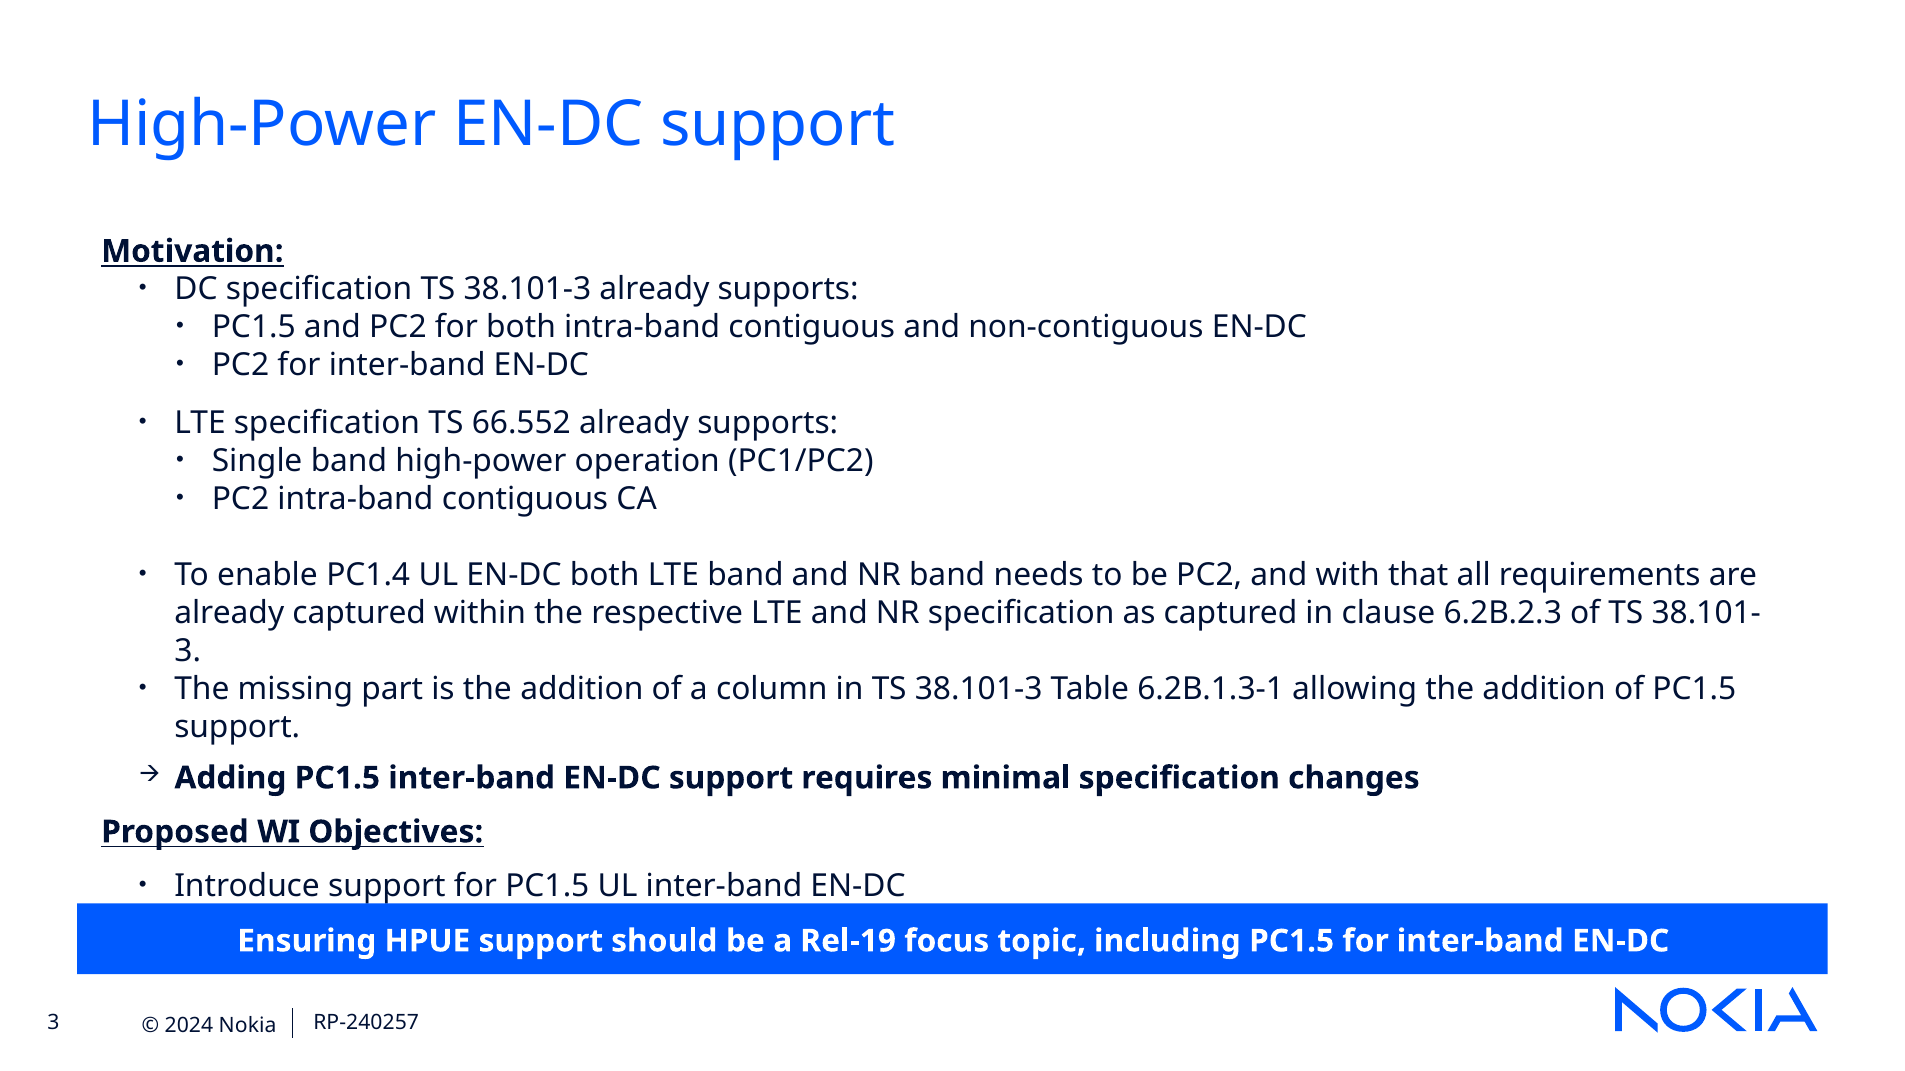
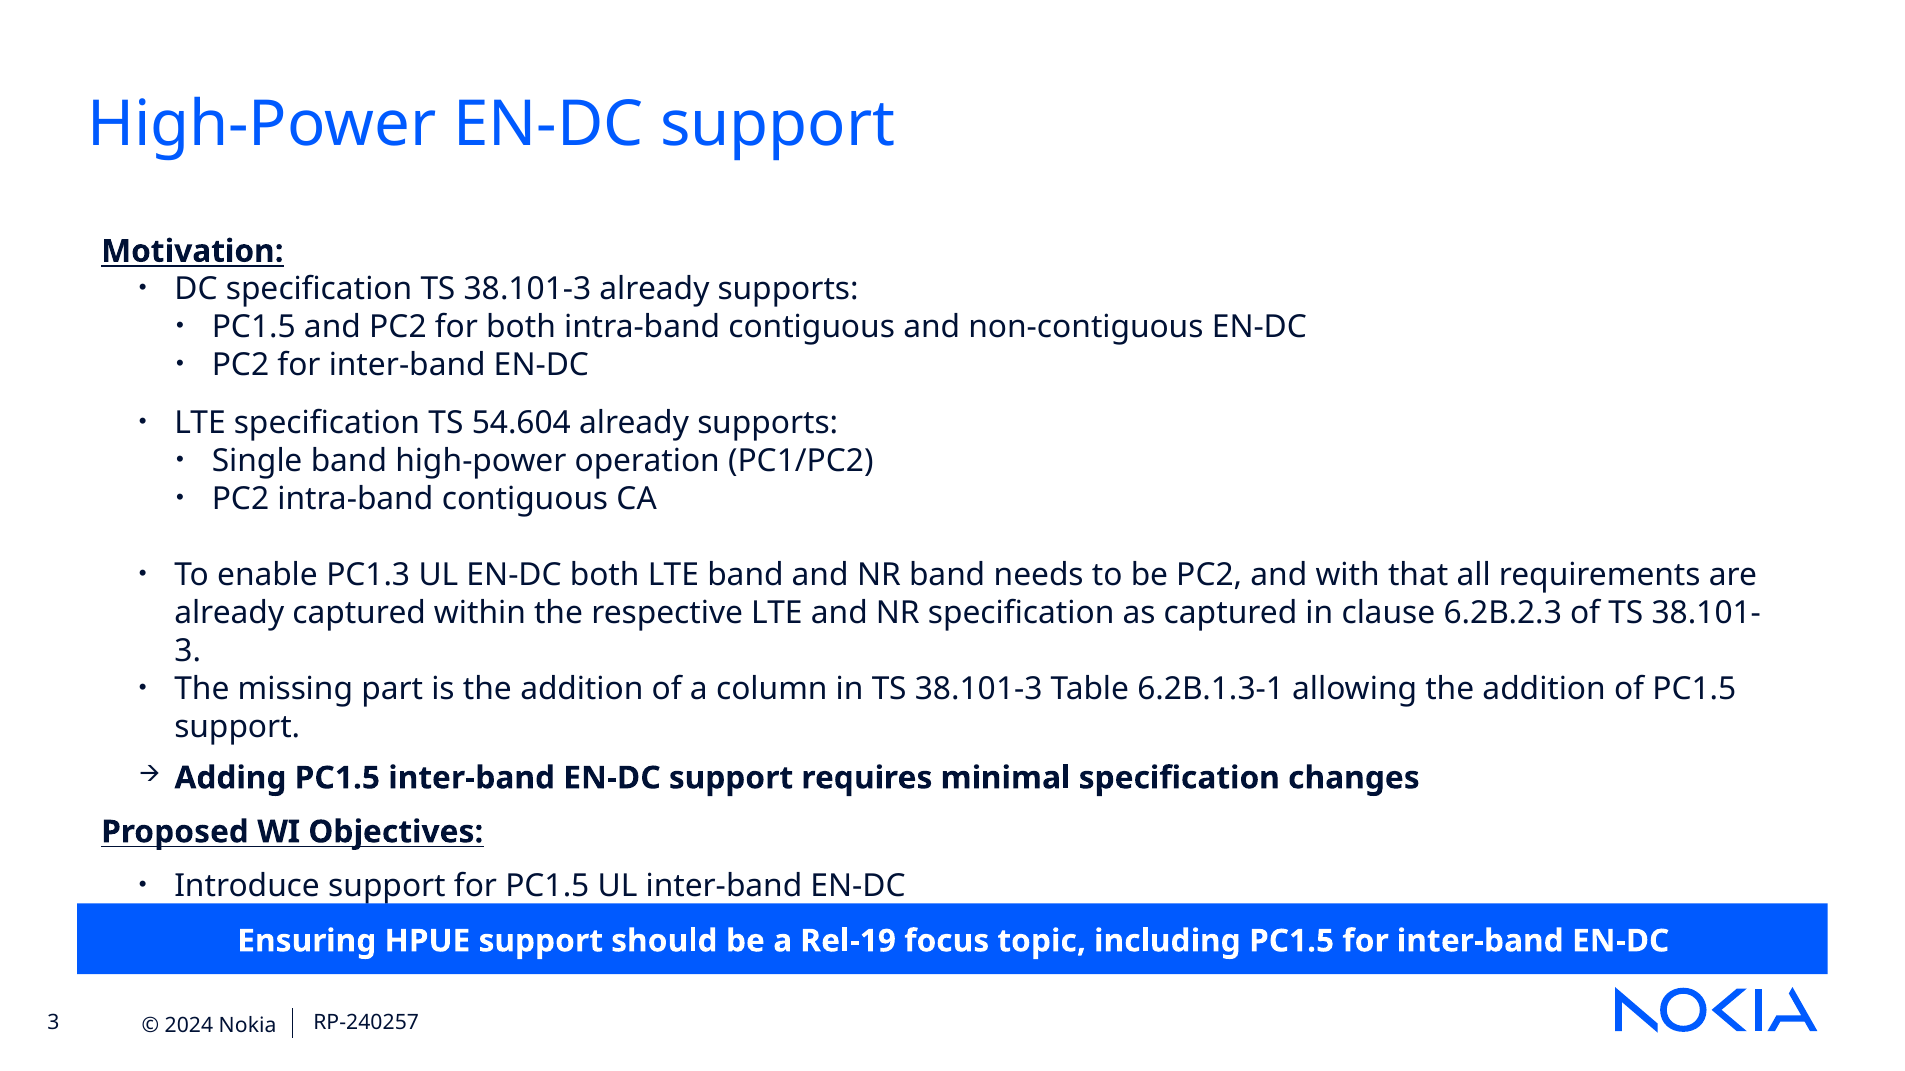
66.552: 66.552 -> 54.604
PC1.4: PC1.4 -> PC1.3
